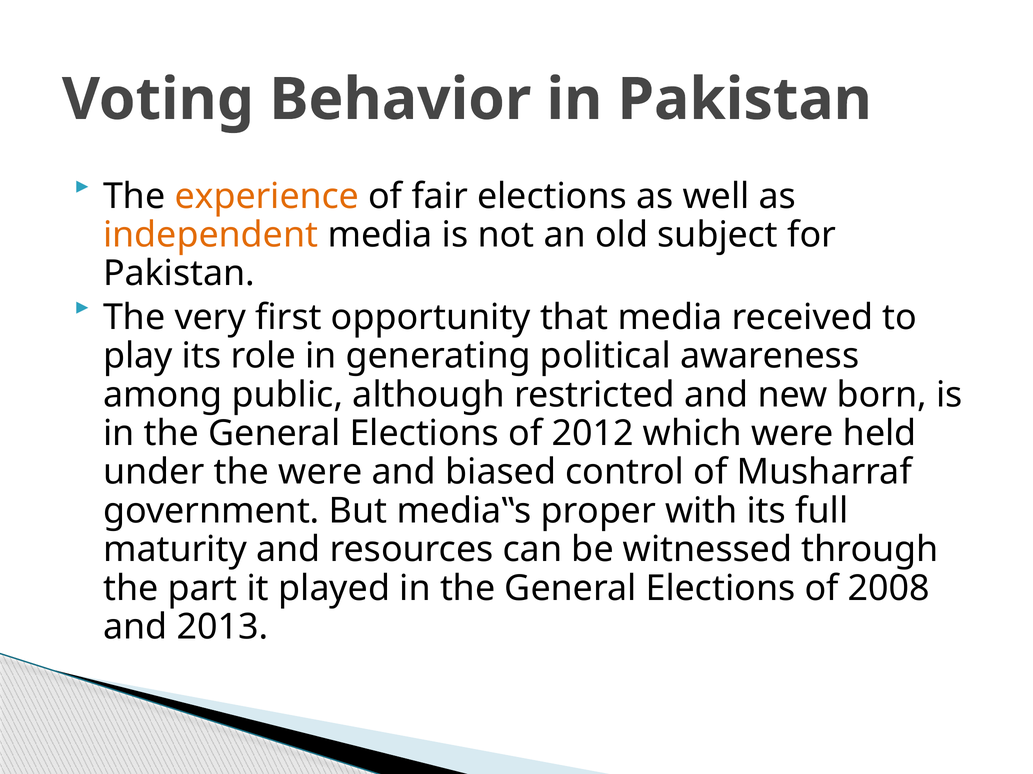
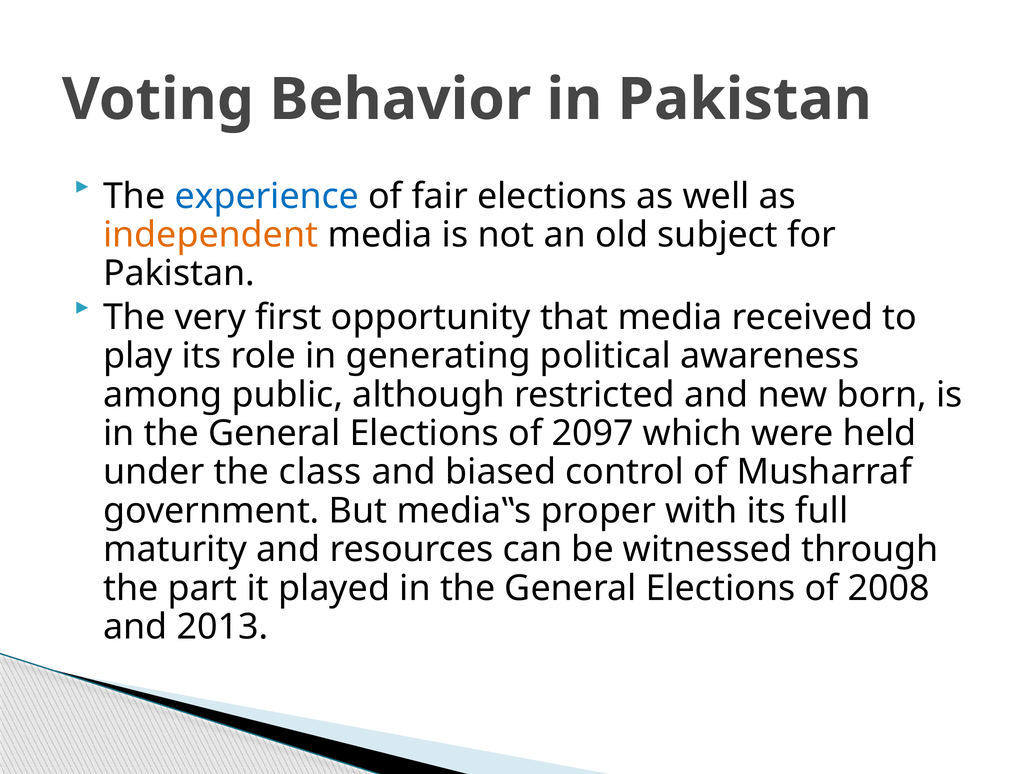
experience colour: orange -> blue
2012: 2012 -> 2097
the were: were -> class
